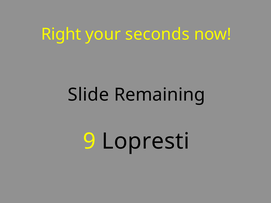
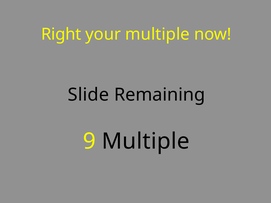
your seconds: seconds -> multiple
9 Lopresti: Lopresti -> Multiple
